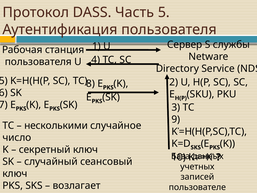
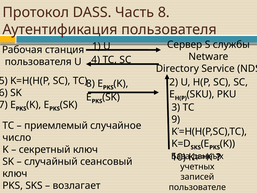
Часть 5: 5 -> 8
несколькими: несколькими -> приемлемый
